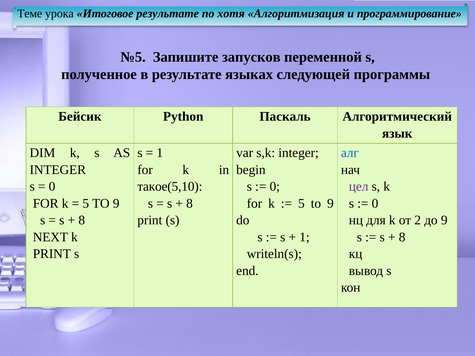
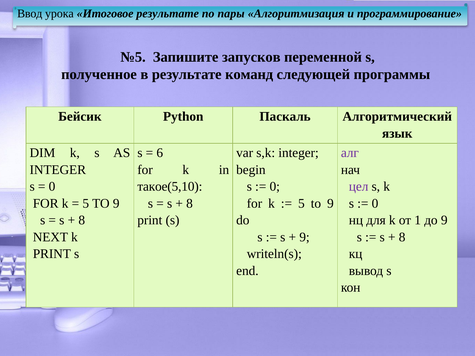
Теме: Теме -> Ввод
хотя: хотя -> пары
языках: языках -> команд
1 at (160, 153): 1 -> 6
алг colour: blue -> purple
2: 2 -> 1
1 at (304, 237): 1 -> 9
